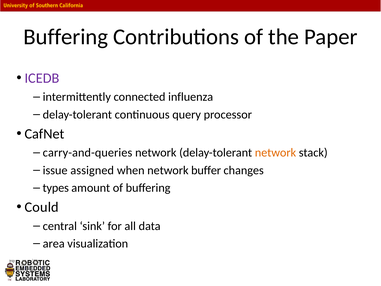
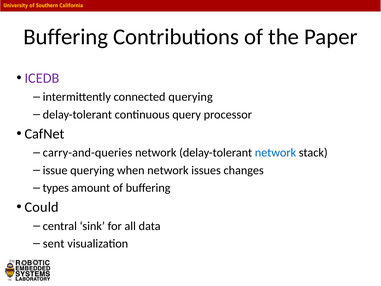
connected influenza: influenza -> querying
network at (275, 153) colour: orange -> blue
issue assigned: assigned -> querying
buffer: buffer -> issues
area: area -> sent
